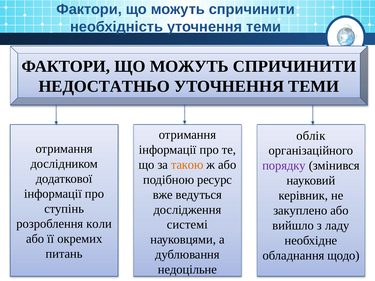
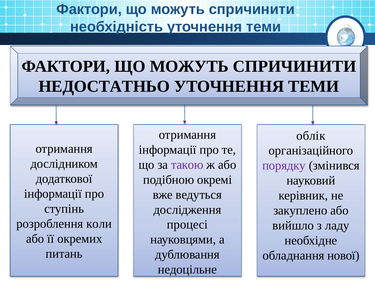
такою colour: orange -> purple
ресурс: ресурс -> окремі
системі: системі -> процесі
щодо: щодо -> нової
